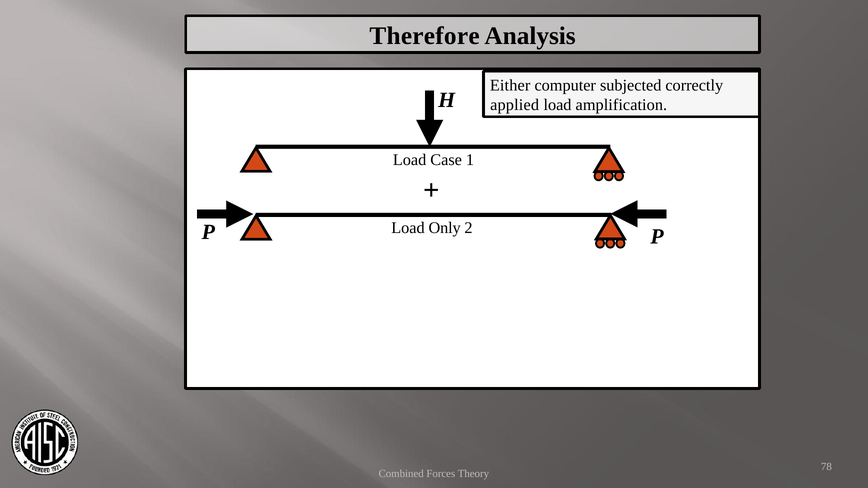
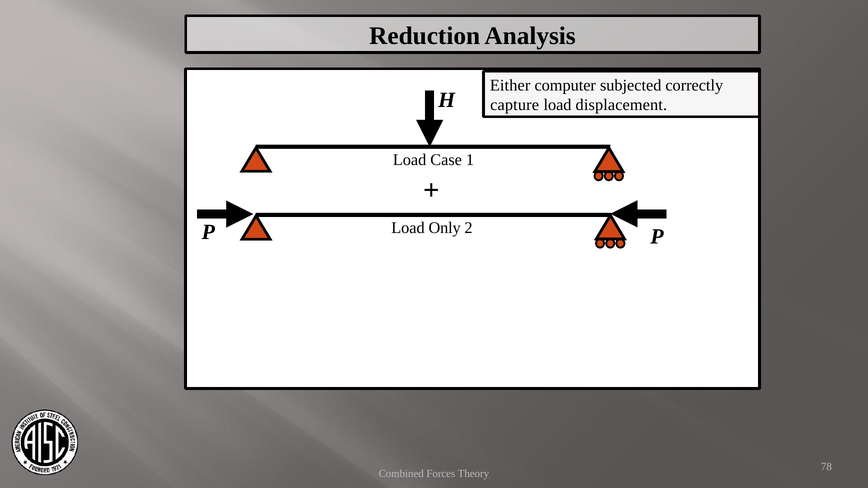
Therefore: Therefore -> Reduction
applied: applied -> capture
amplification: amplification -> displacement
